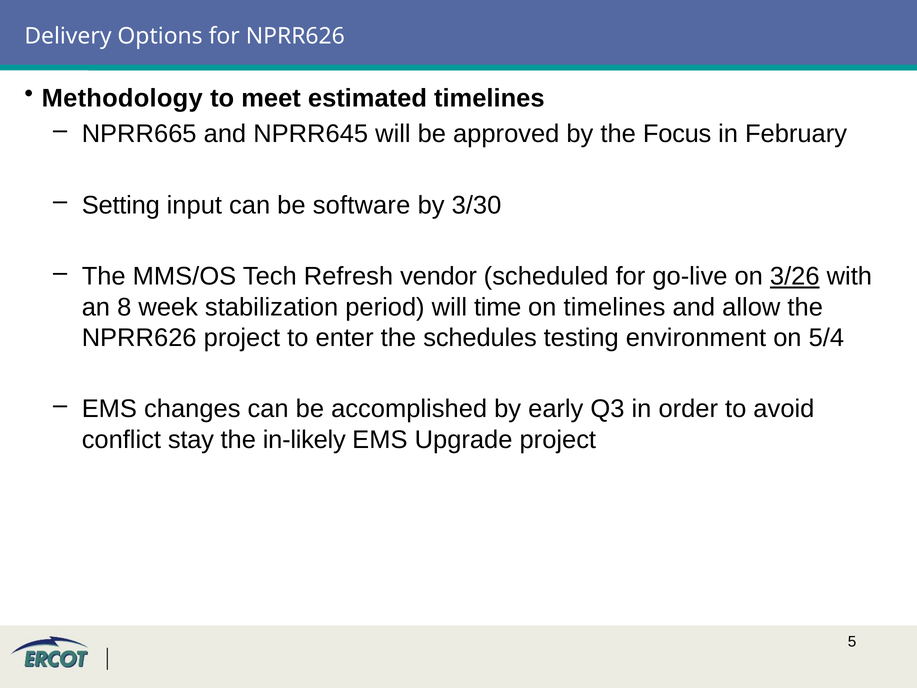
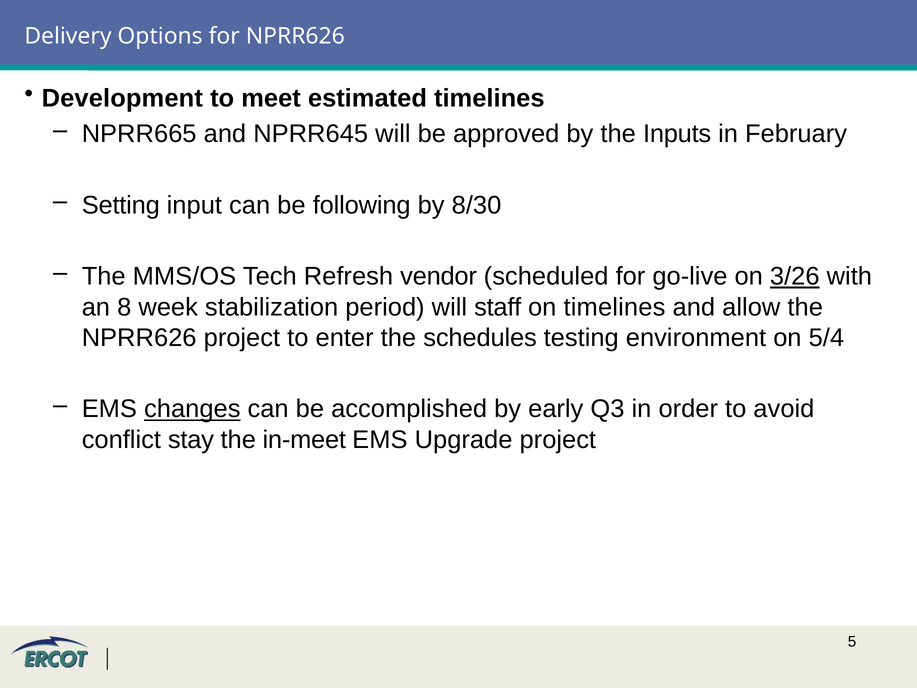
Methodology: Methodology -> Development
Focus: Focus -> Inputs
software: software -> following
3/30: 3/30 -> 8/30
time: time -> staff
changes underline: none -> present
in-likely: in-likely -> in-meet
